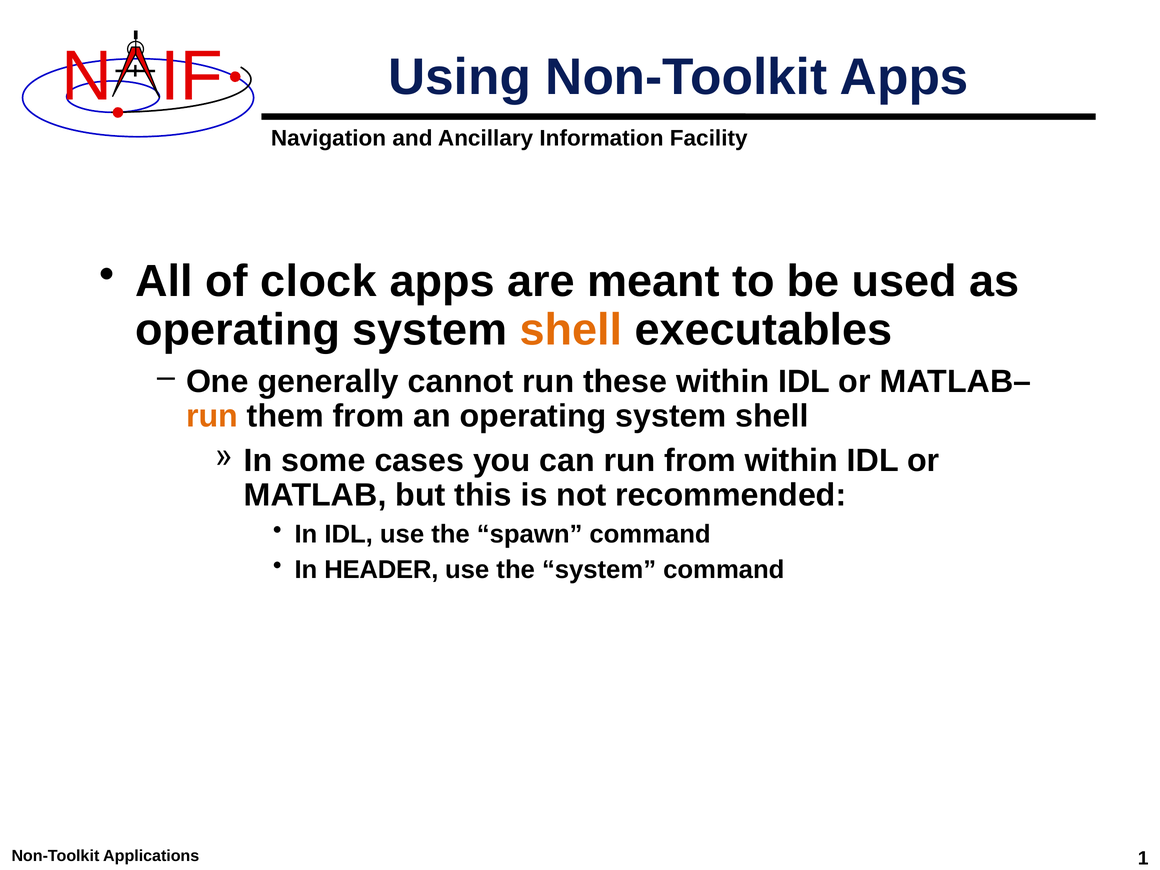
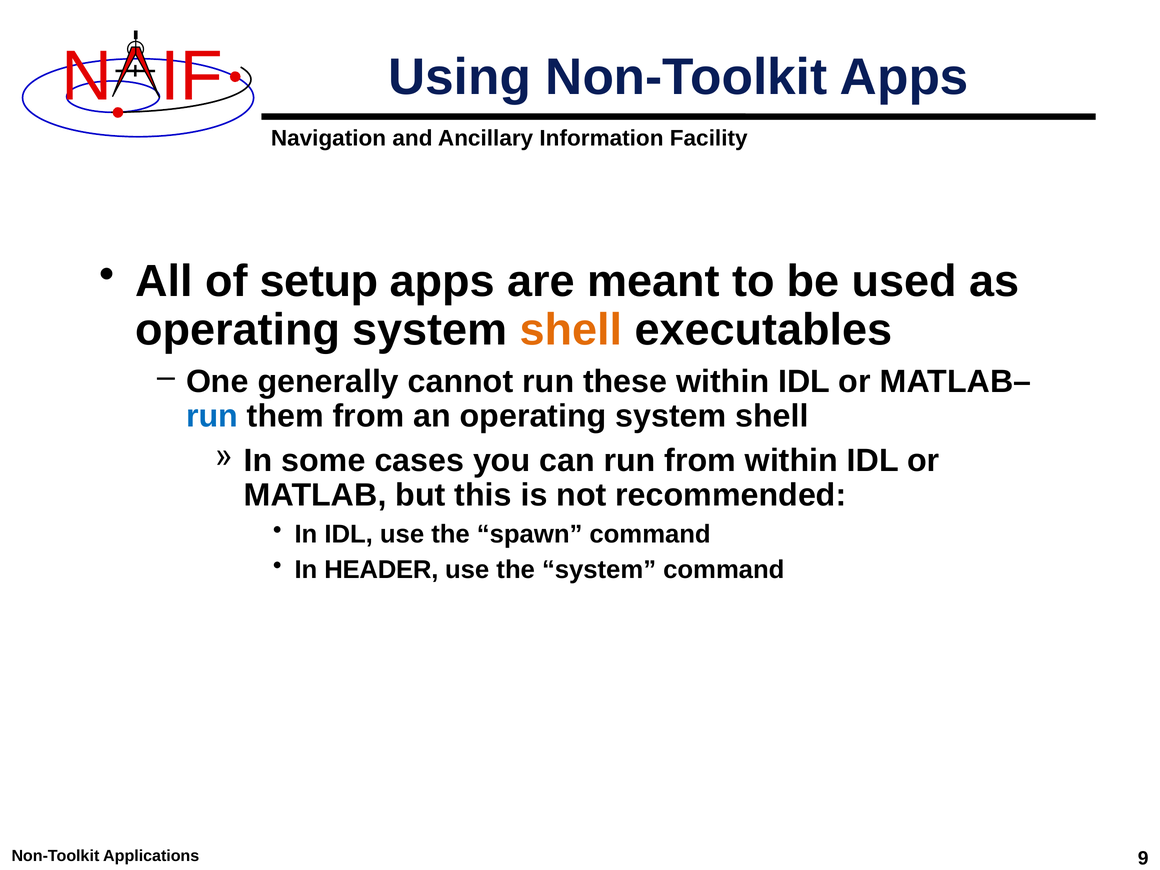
clock: clock -> setup
run at (212, 416) colour: orange -> blue
1: 1 -> 9
